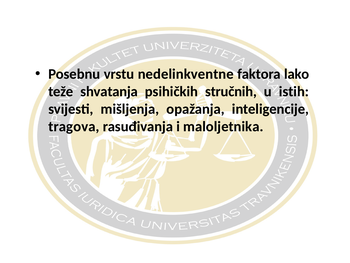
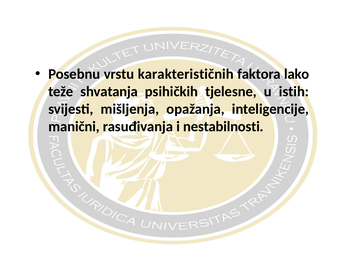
nedelinkventne: nedelinkventne -> karakterističnih
stručnih: stručnih -> tjelesne
tragova: tragova -> manični
maloljetnika: maloljetnika -> nestabilnosti
